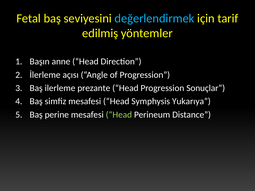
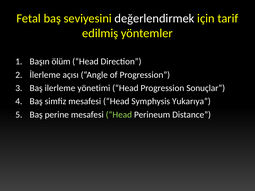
değerlendirmek colour: light blue -> white
anne: anne -> ölüm
prezante: prezante -> yönetimi
